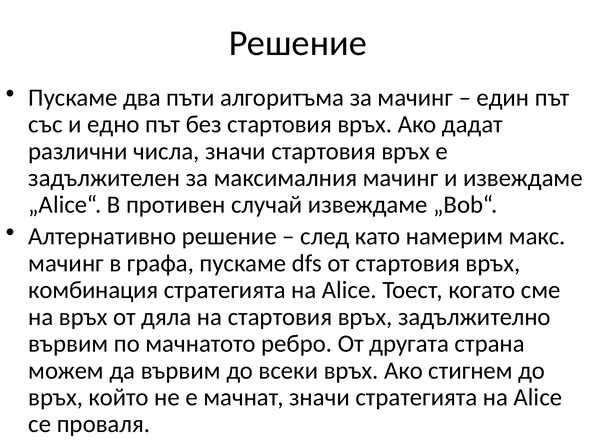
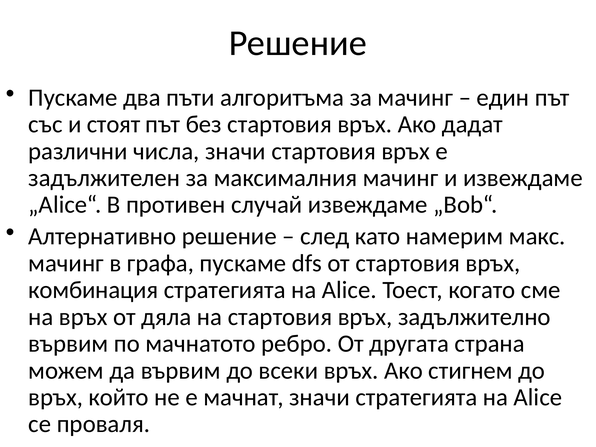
едно: едно -> стоят
